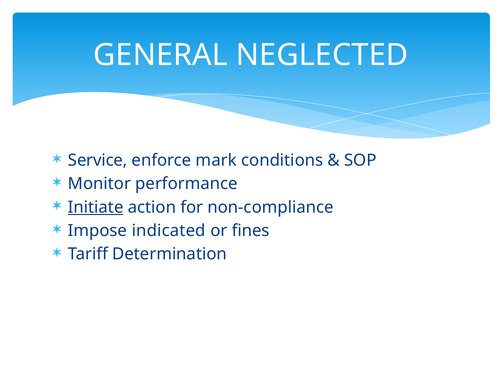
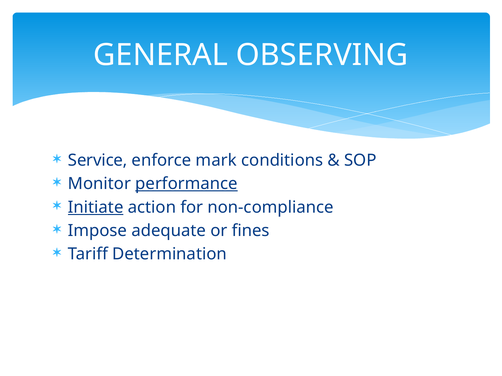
NEGLECTED: NEGLECTED -> OBSERVING
performance underline: none -> present
indicated: indicated -> adequate
